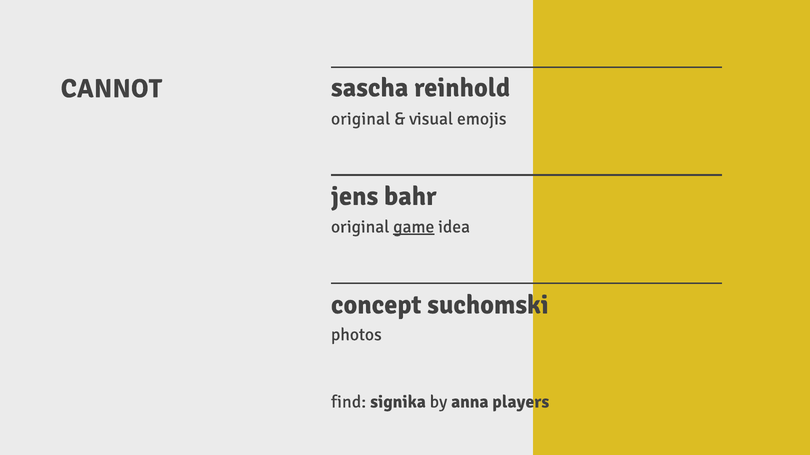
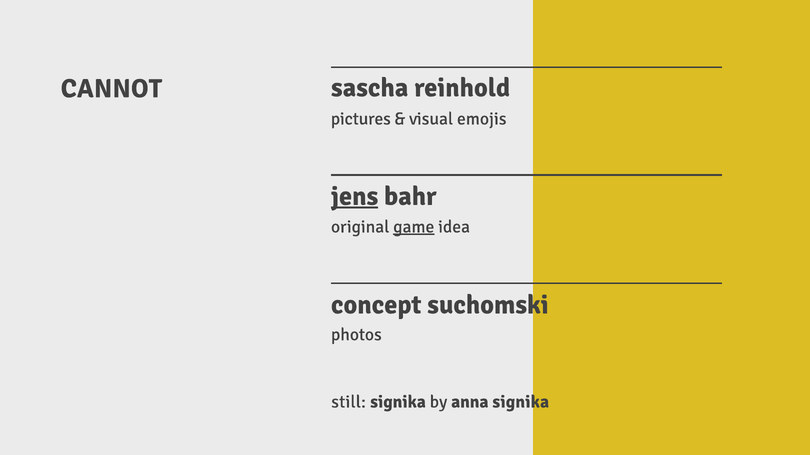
original at (361, 119): original -> pictures
jens underline: none -> present
find: find -> still
anna players: players -> signika
